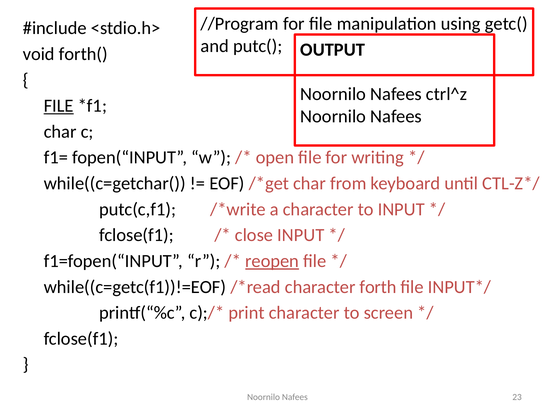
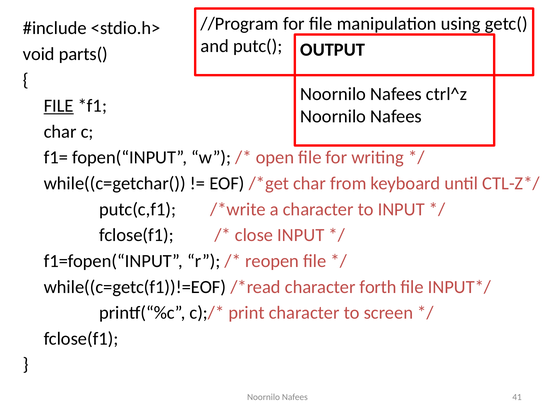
forth(: forth( -> parts(
reopen underline: present -> none
23: 23 -> 41
